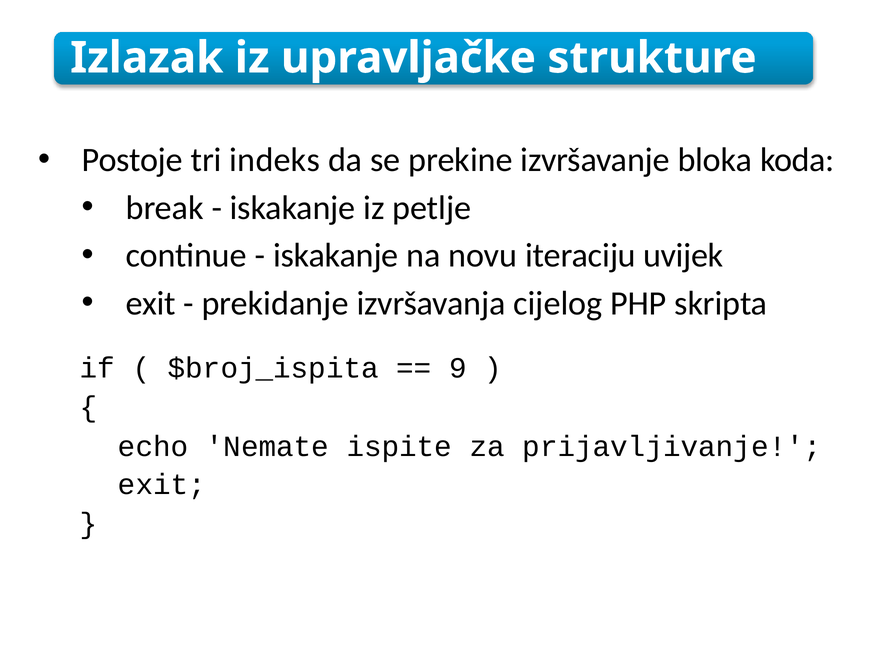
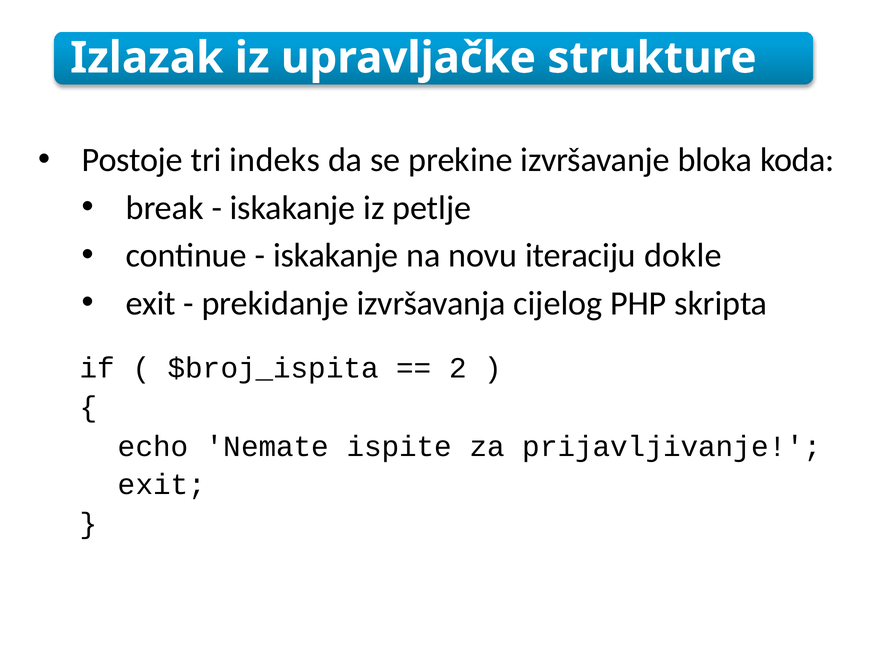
uvijek: uvijek -> dokle
9: 9 -> 2
